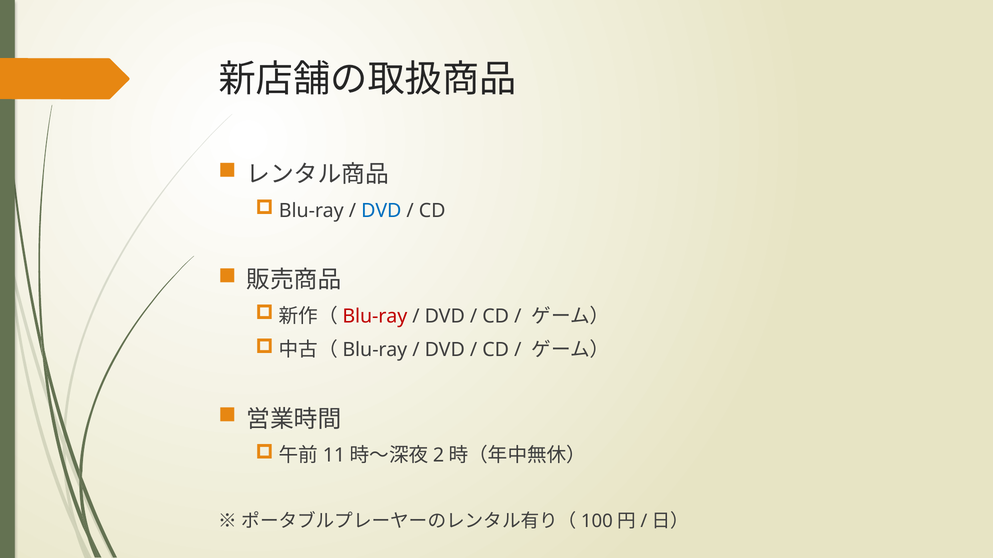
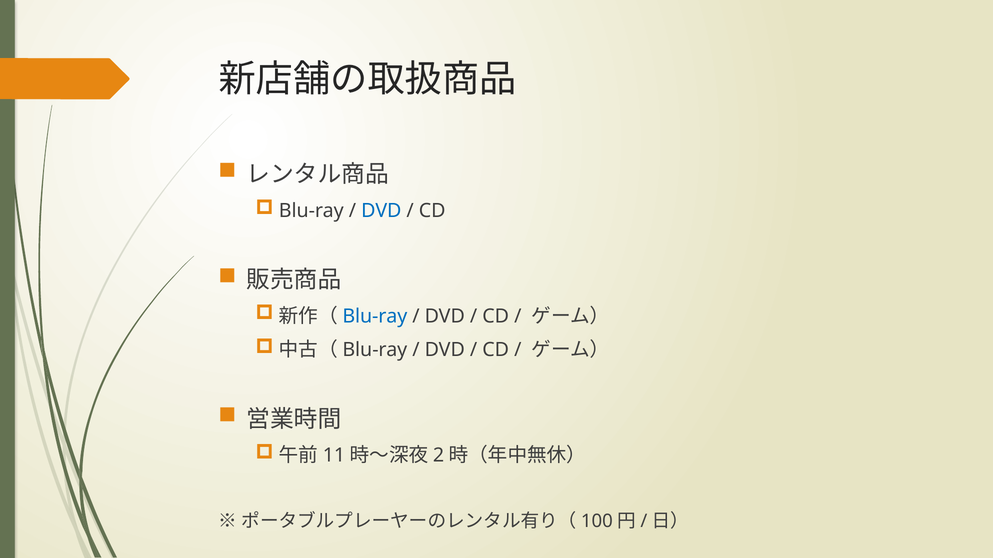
Blu-ray at (375, 316) colour: red -> blue
